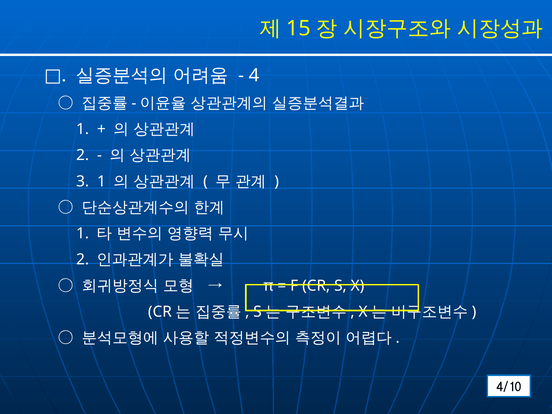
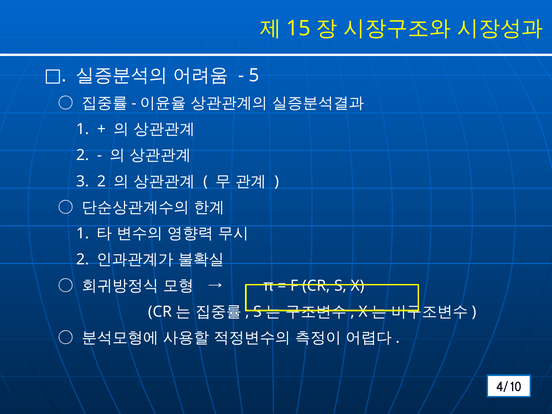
4: 4 -> 5
3 1: 1 -> 2
